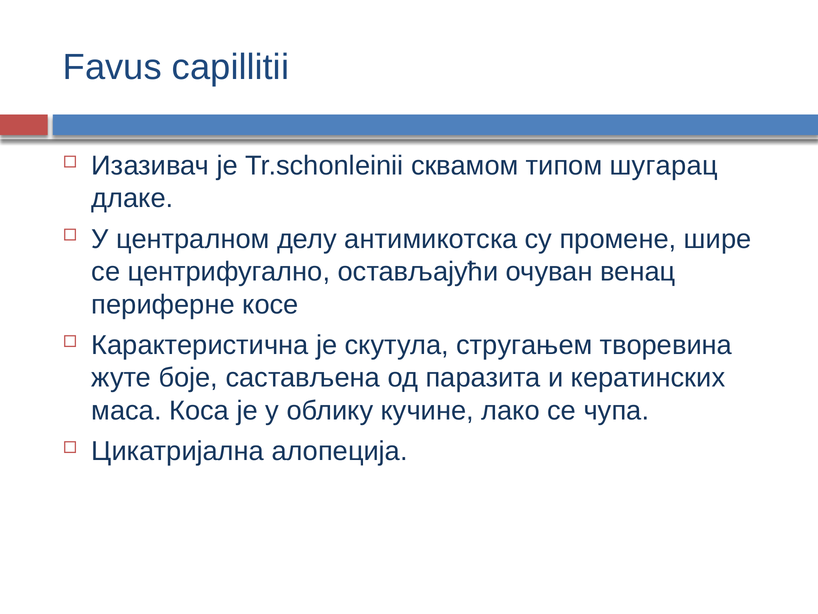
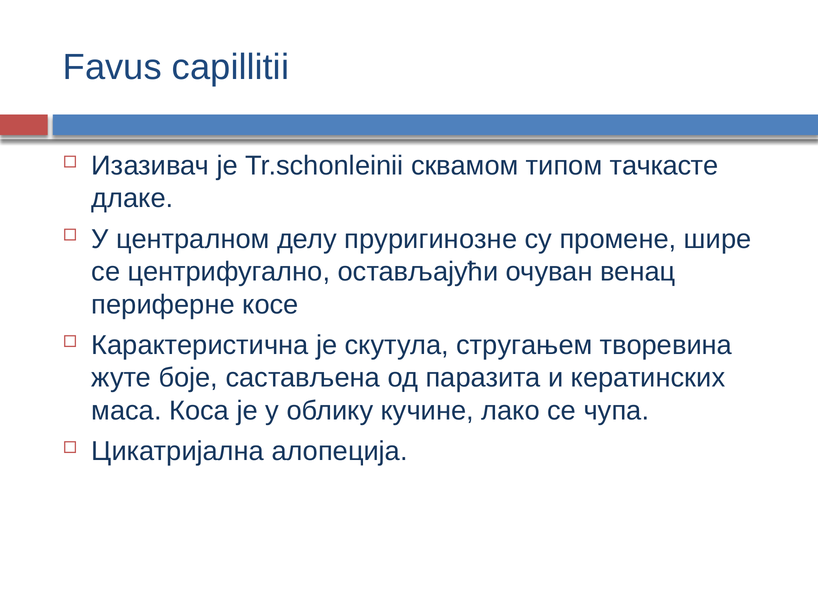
шугарац: шугарац -> тачкасте
антимикотска: антимикотска -> пруригинозне
